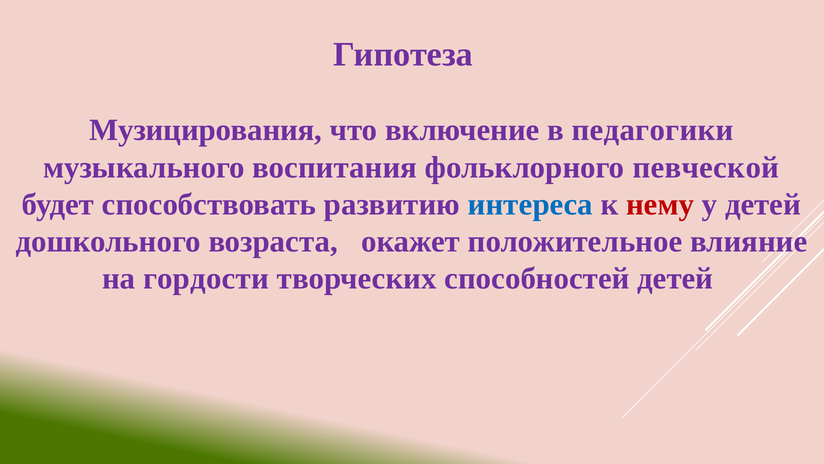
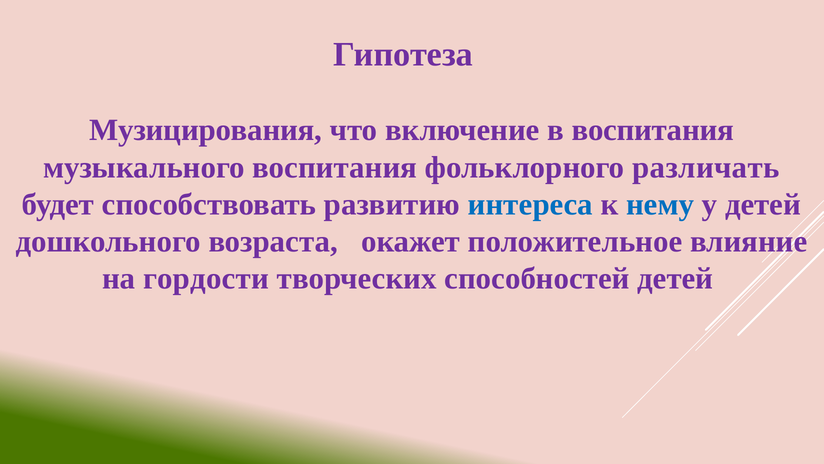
в педагогики: педагогики -> воспитания
певческой: певческой -> различать
нему colour: red -> blue
